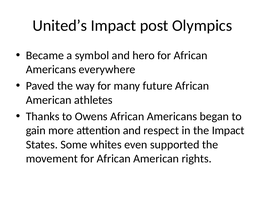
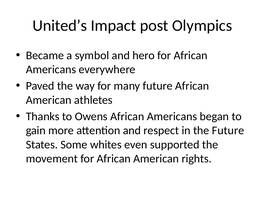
the Impact: Impact -> Future
